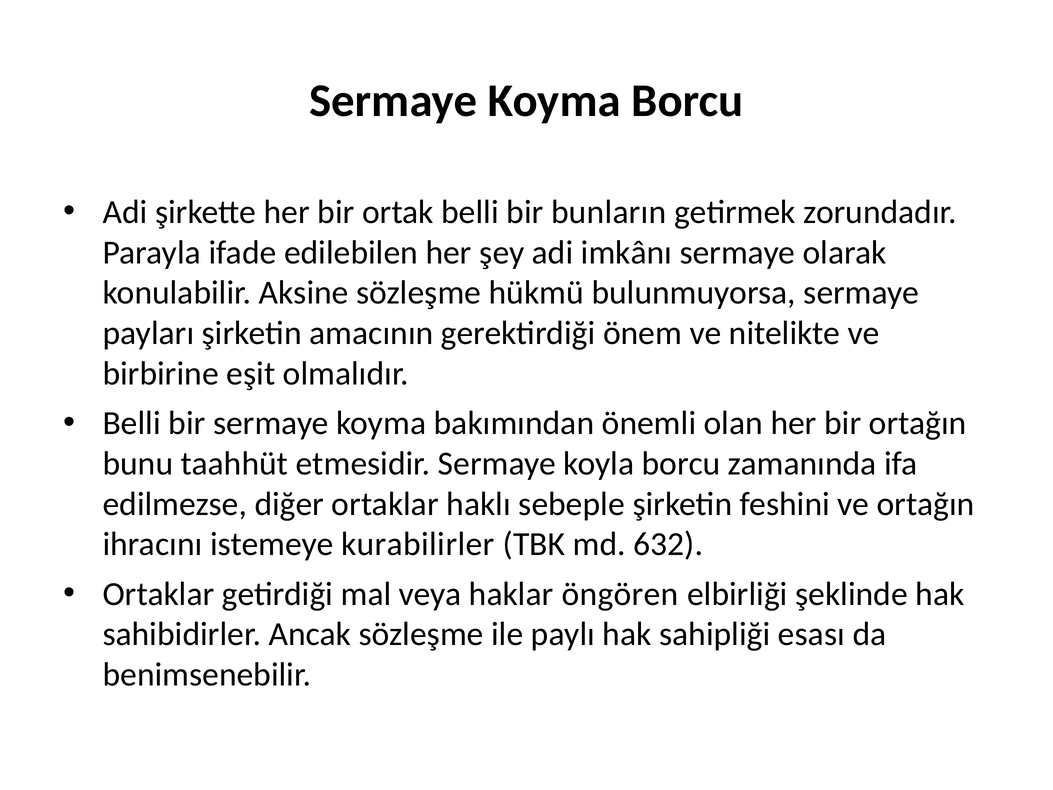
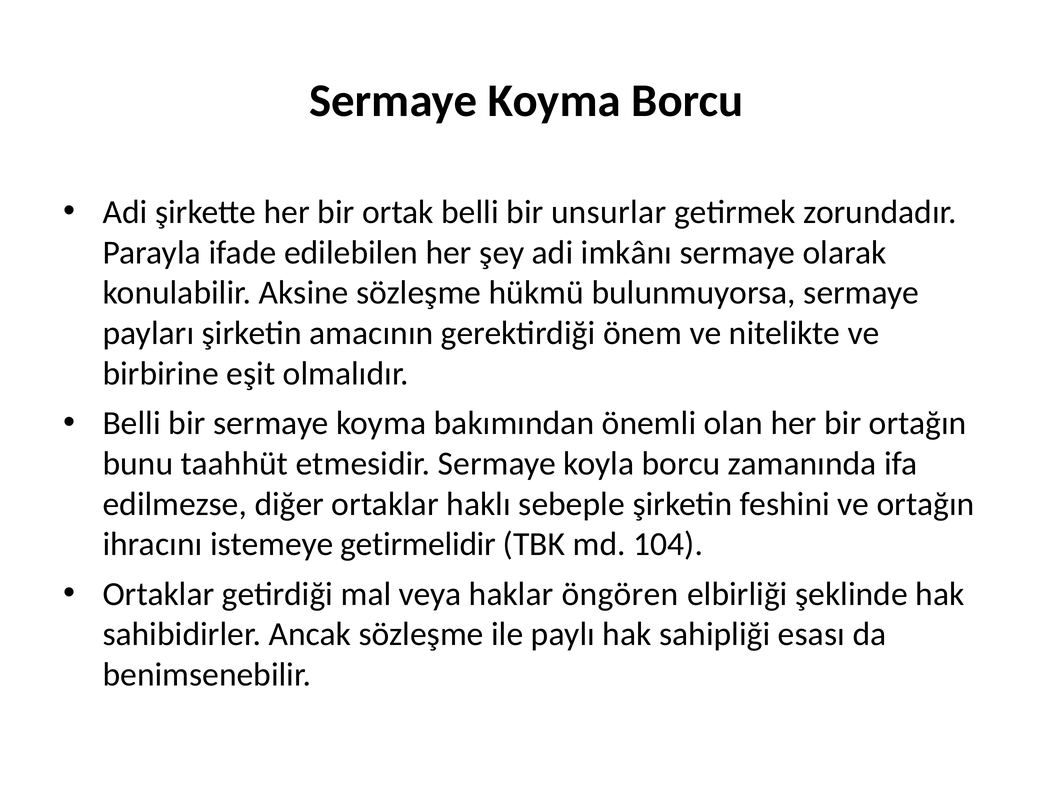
bunların: bunların -> unsurlar
kurabilirler: kurabilirler -> getirmelidir
632: 632 -> 104
